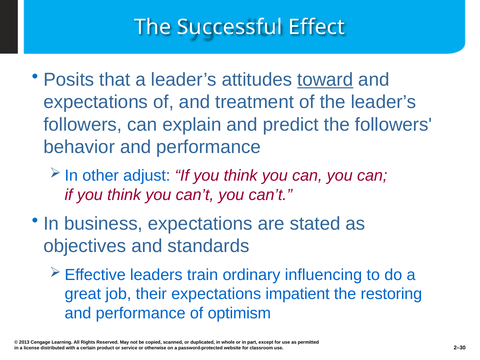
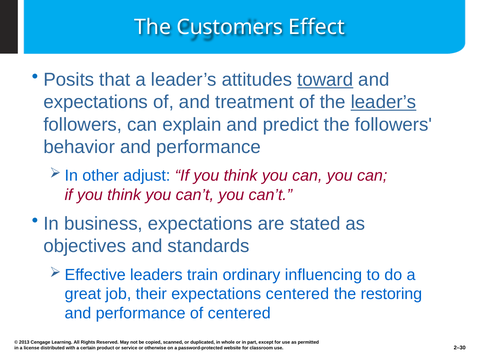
Successful: Successful -> Customers
leader’s at (384, 102) underline: none -> present
expectations impatient: impatient -> centered
of optimism: optimism -> centered
